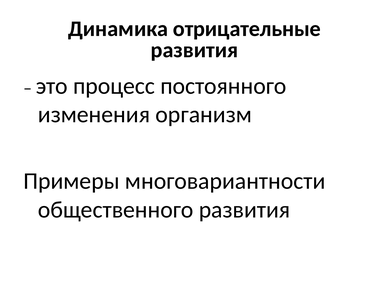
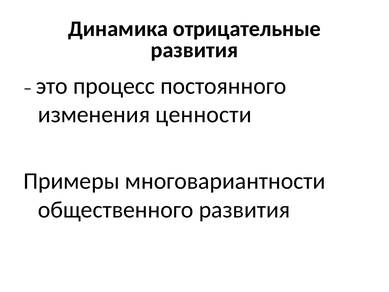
организм: организм -> ценности
